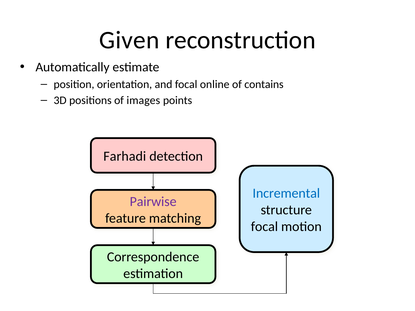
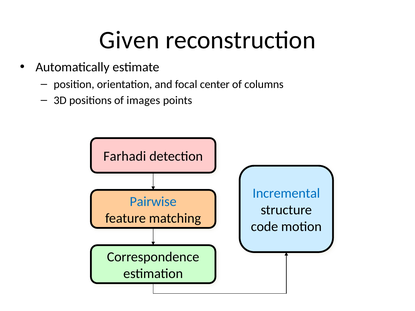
online: online -> center
contains: contains -> columns
Pairwise colour: purple -> blue
focal at (264, 227): focal -> code
